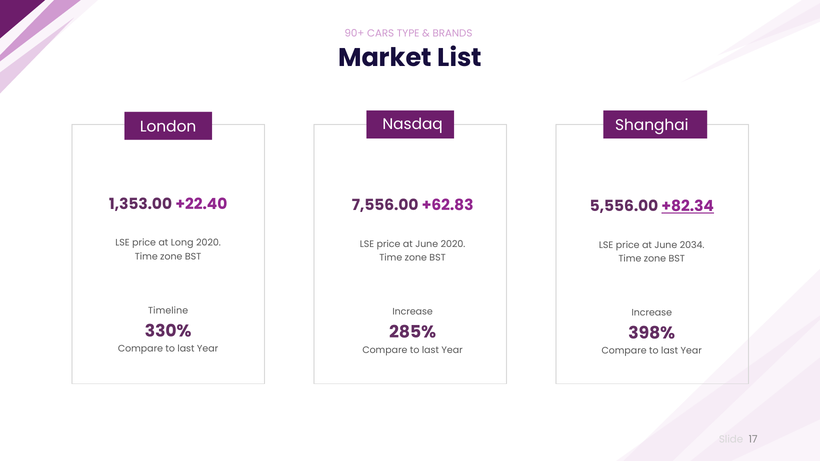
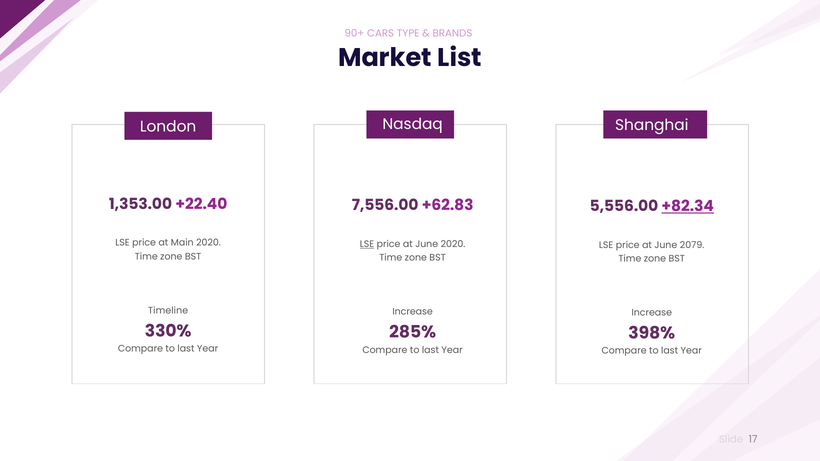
Long: Long -> Main
LSE at (367, 244) underline: none -> present
2034: 2034 -> 2079
